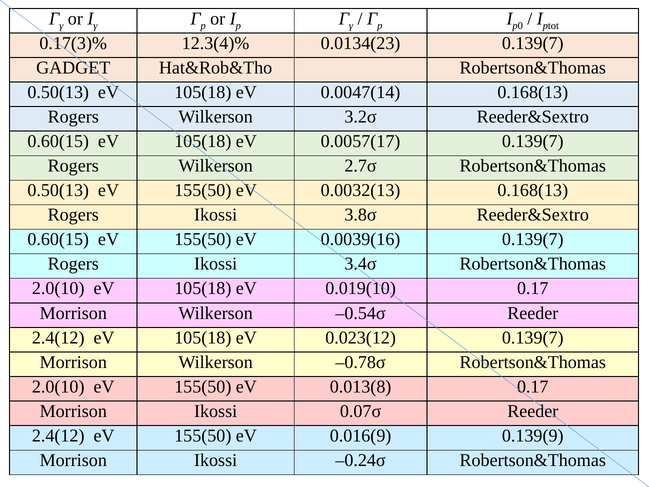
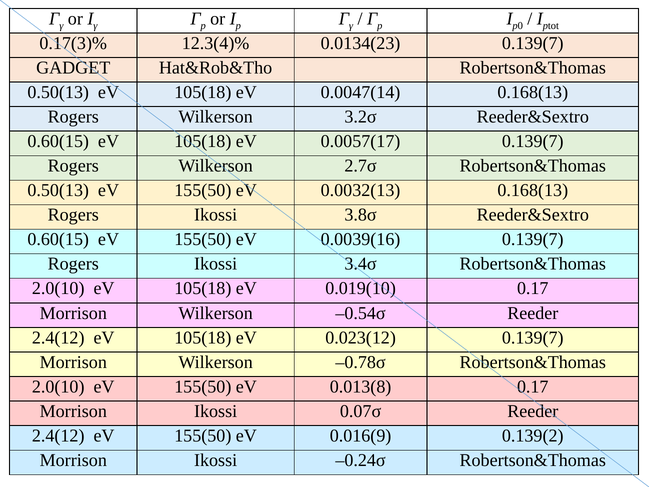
0.139(9: 0.139(9 -> 0.139(2
